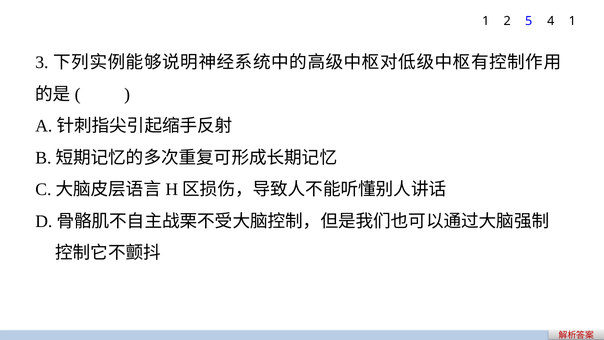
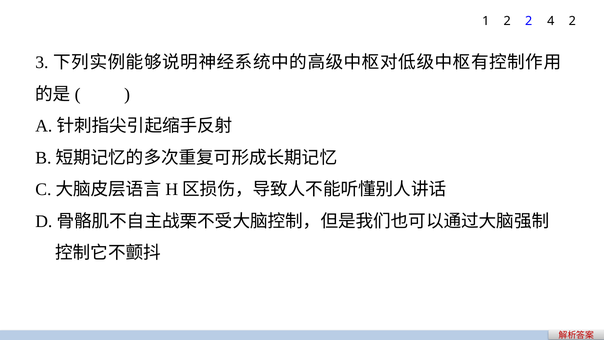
2 5: 5 -> 2
4 1: 1 -> 2
